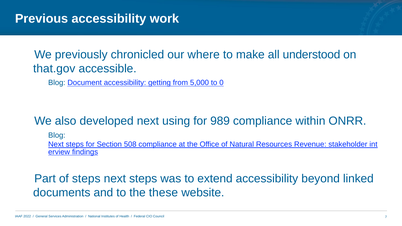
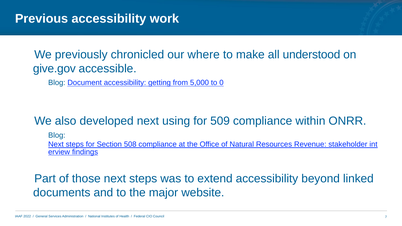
that.gov: that.gov -> give.gov
989: 989 -> 509
of steps: steps -> those
these: these -> major
